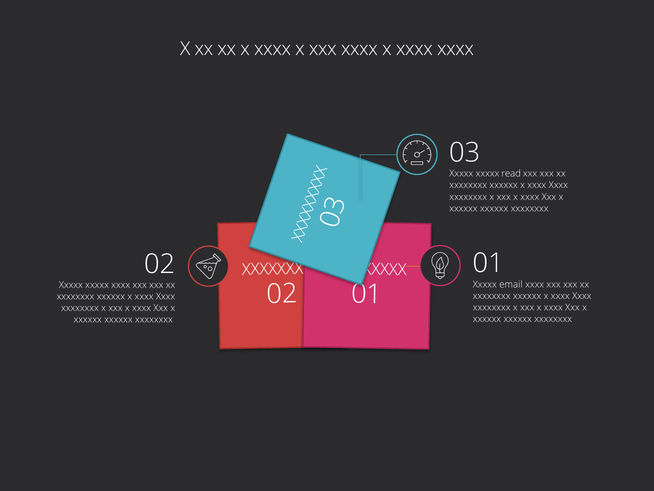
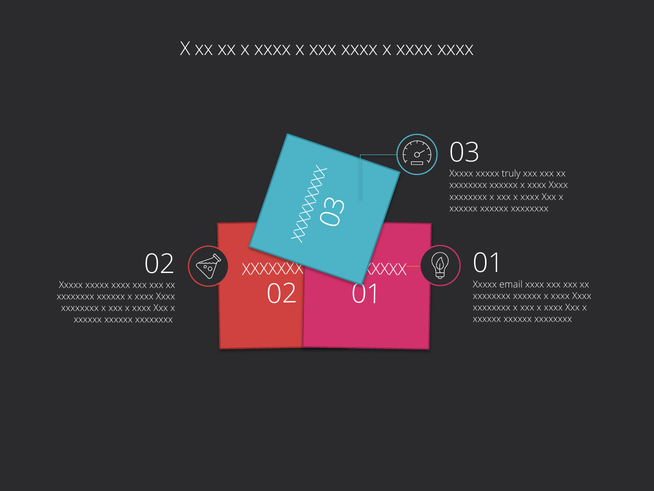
read: read -> truly
